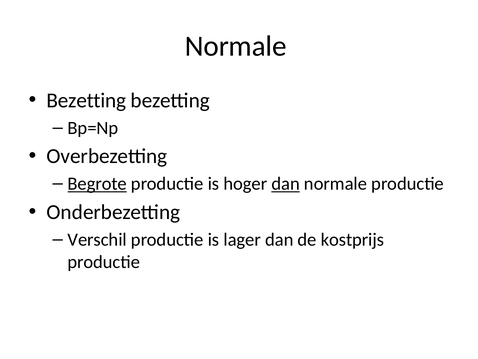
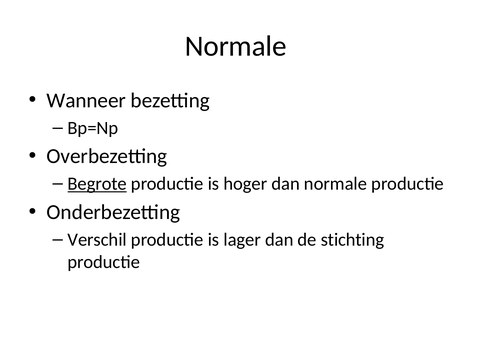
Bezetting at (86, 100): Bezetting -> Wanneer
dan at (286, 184) underline: present -> none
kostprijs: kostprijs -> stichting
